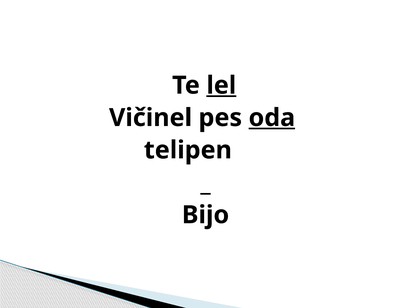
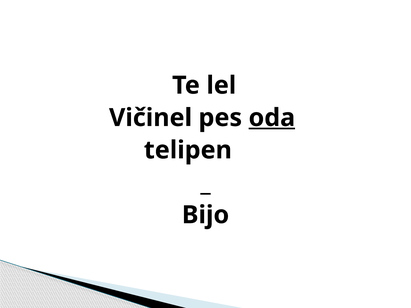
lel underline: present -> none
